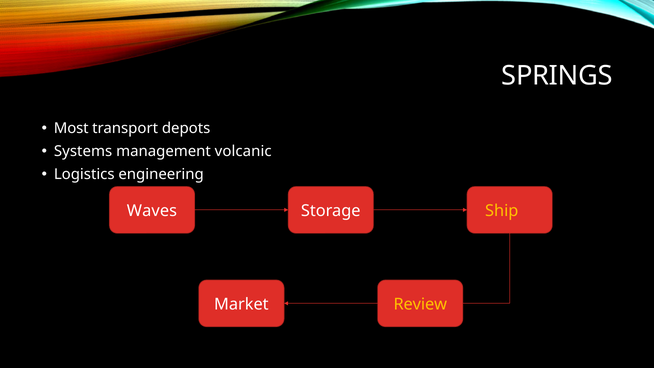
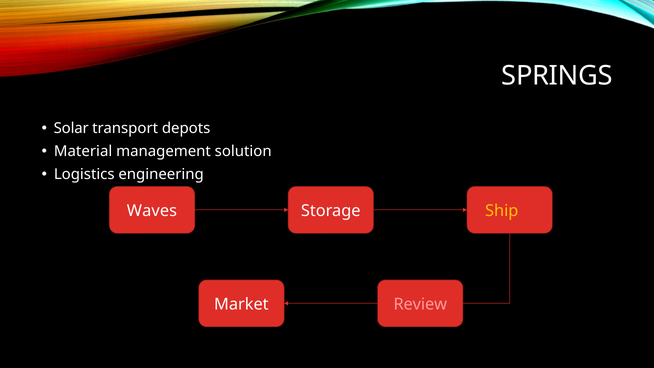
Most: Most -> Solar
Systems: Systems -> Material
volcanic: volcanic -> solution
Review colour: yellow -> pink
